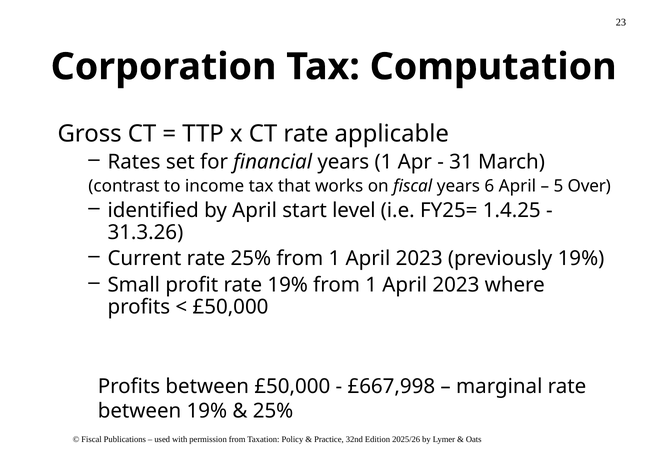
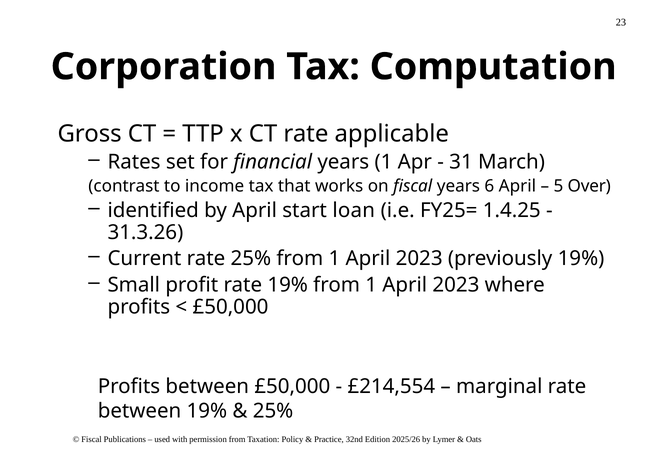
level: level -> loan
£667,998: £667,998 -> £214,554
